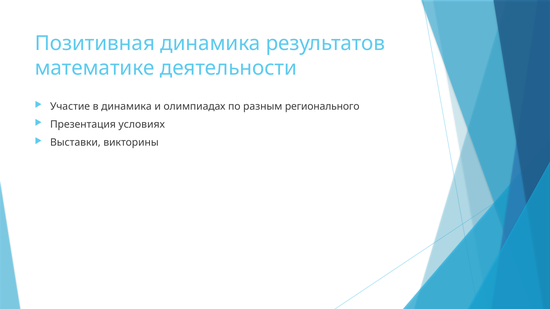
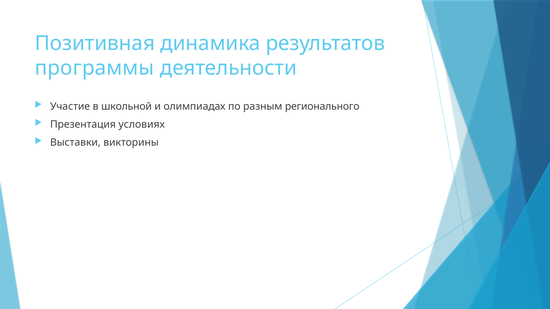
математике: математике -> программы
в динамика: динамика -> школьной
